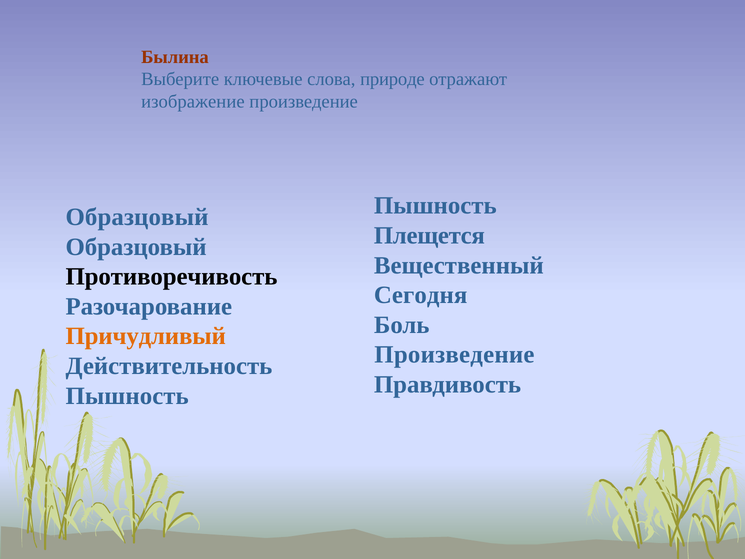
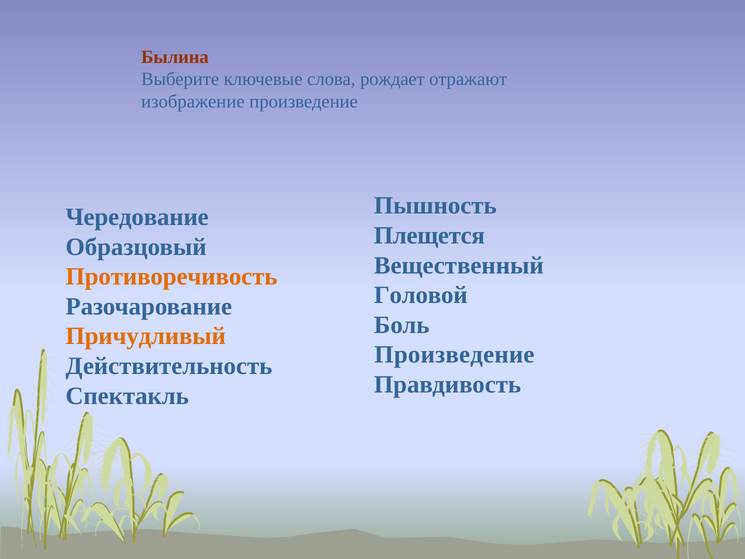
природе: природе -> рождает
Образцовый at (137, 217): Образцовый -> Чередование
Противоречивость colour: black -> orange
Сегодня: Сегодня -> Головой
Пышность at (127, 396): Пышность -> Спектакль
